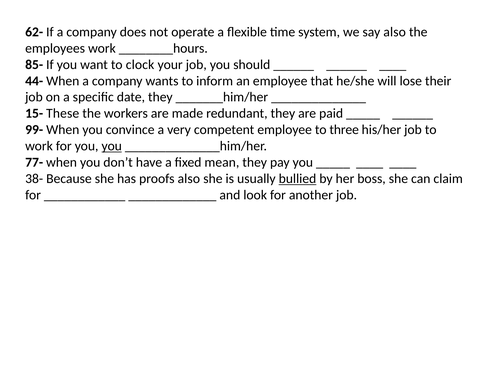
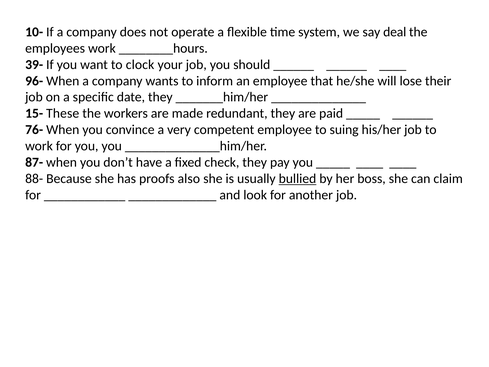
62-: 62- -> 10-
say also: also -> deal
85-: 85- -> 39-
44-: 44- -> 96-
99-: 99- -> 76-
three: three -> suing
you at (112, 146) underline: present -> none
77-: 77- -> 87-
mean: mean -> check
38-: 38- -> 88-
